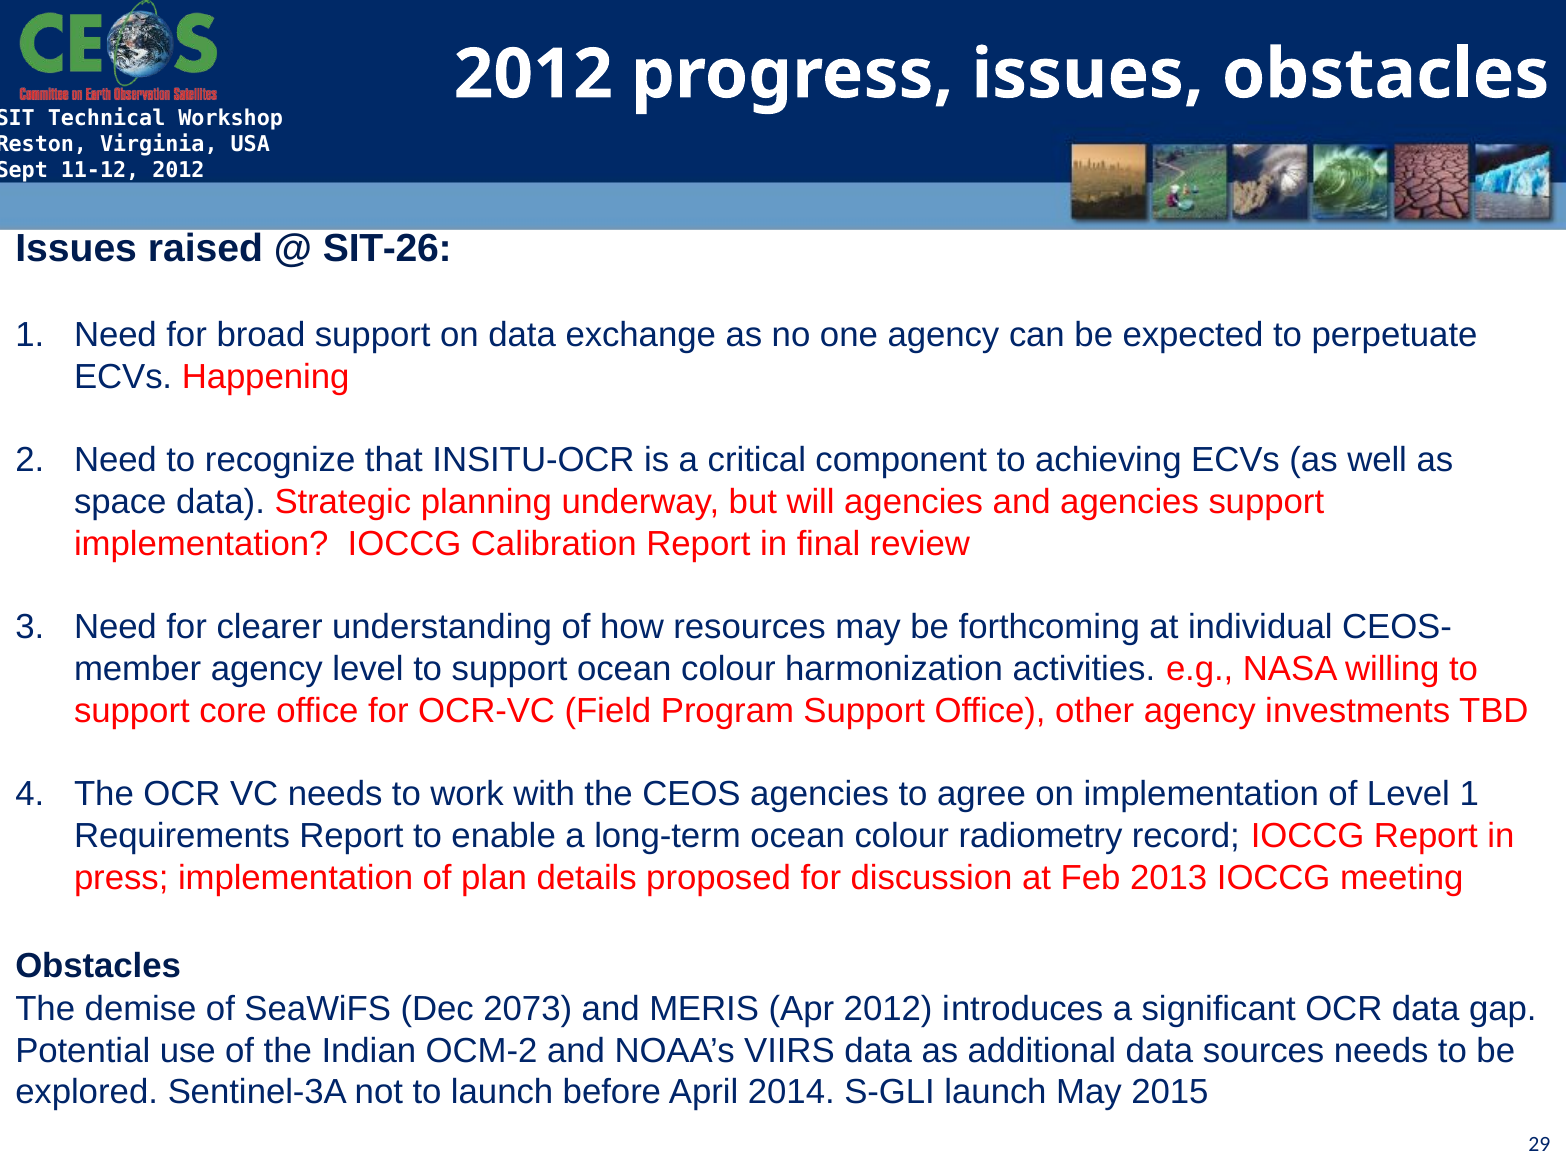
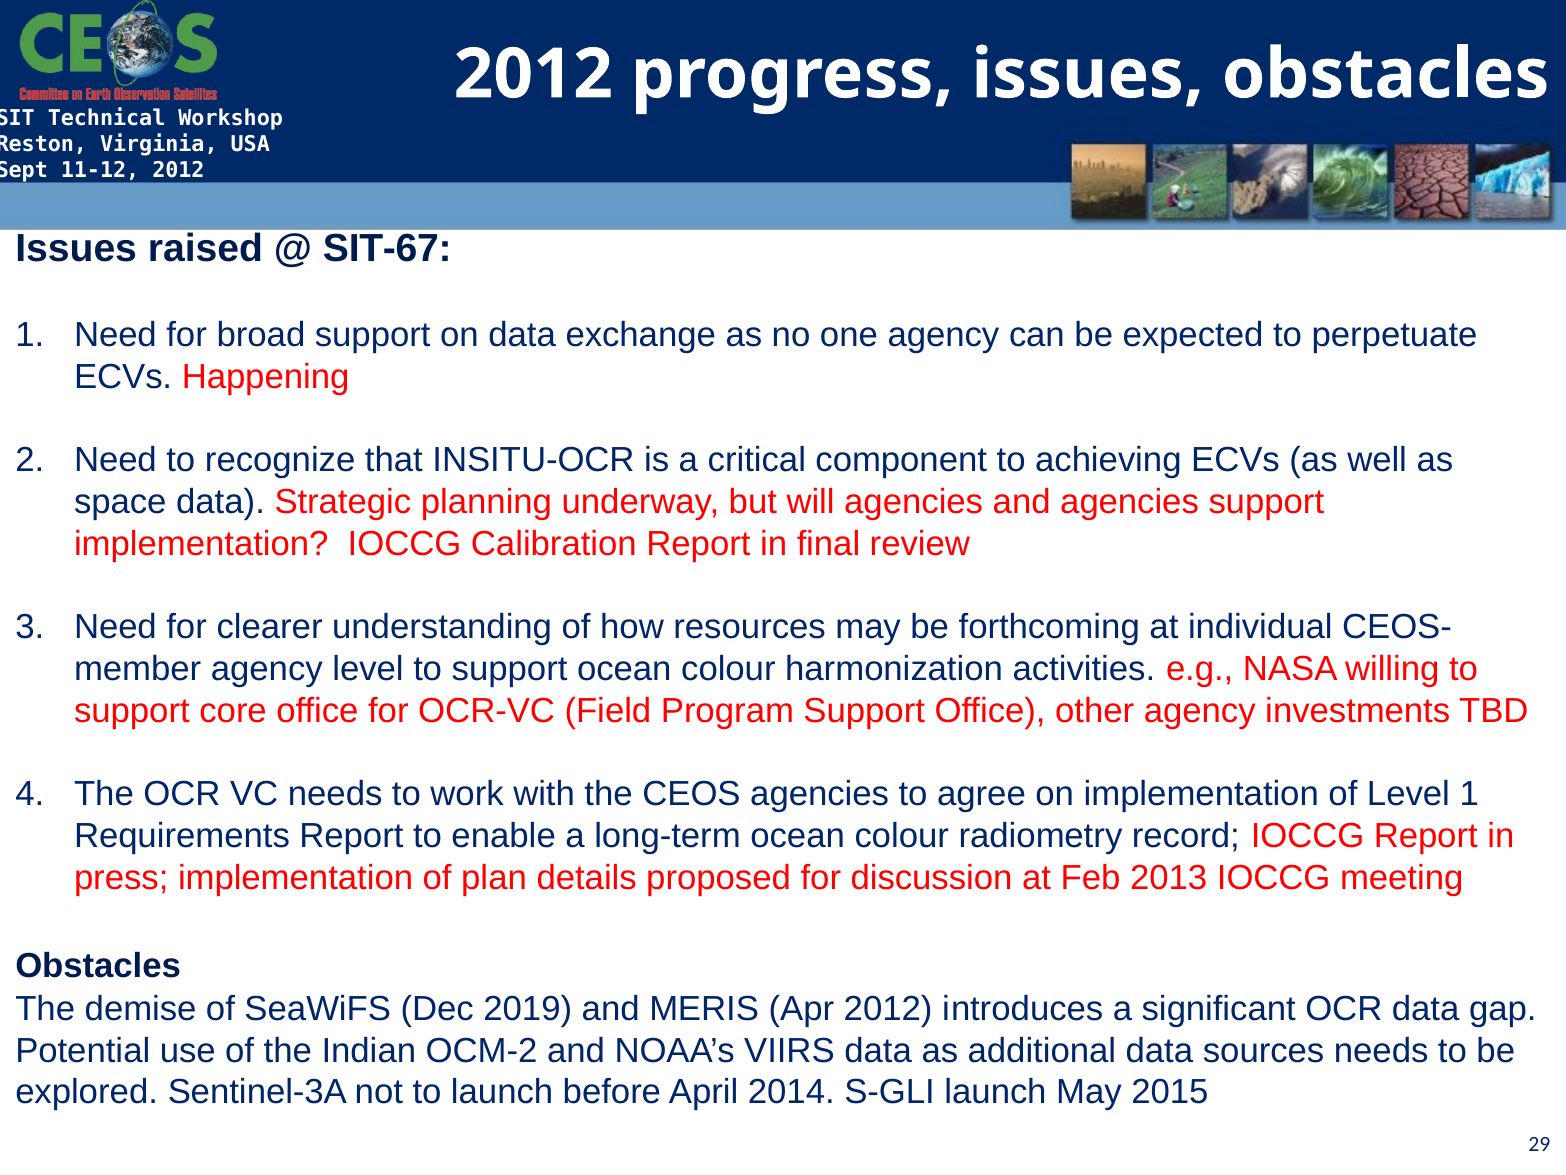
SIT-26: SIT-26 -> SIT-67
2073: 2073 -> 2019
